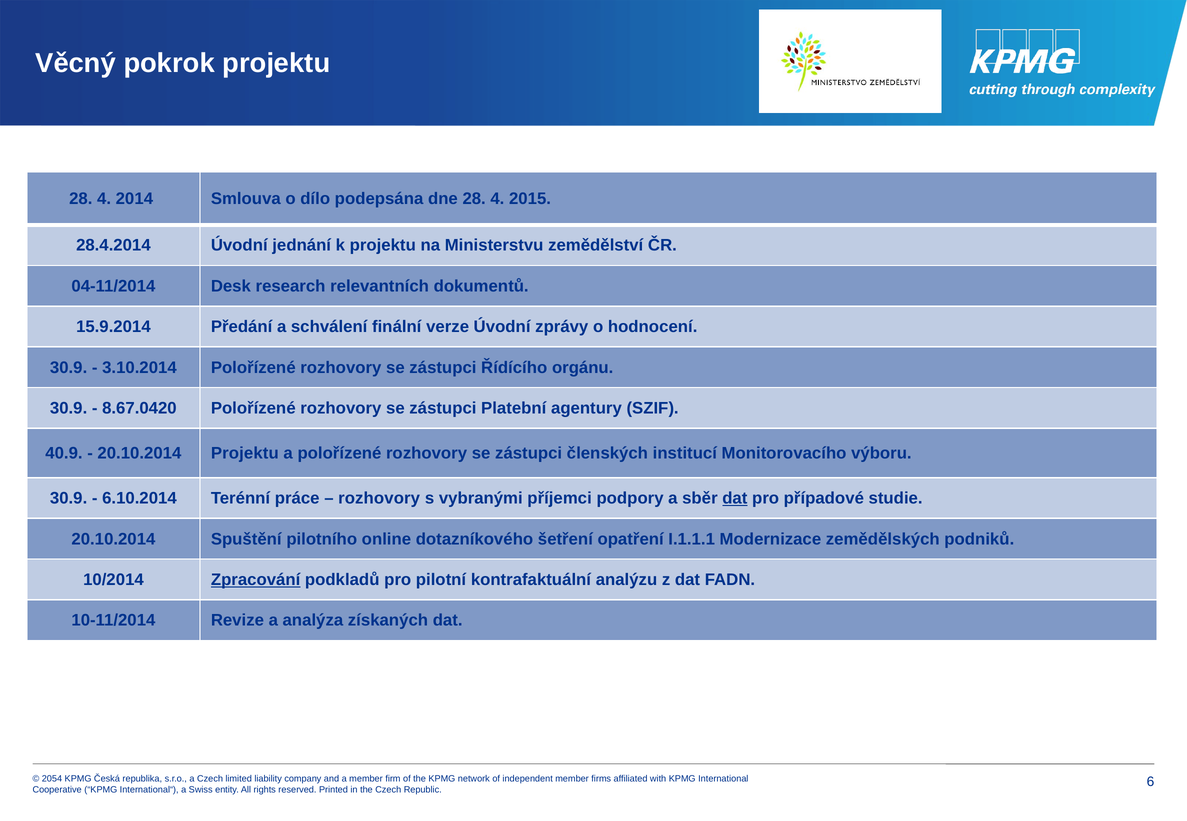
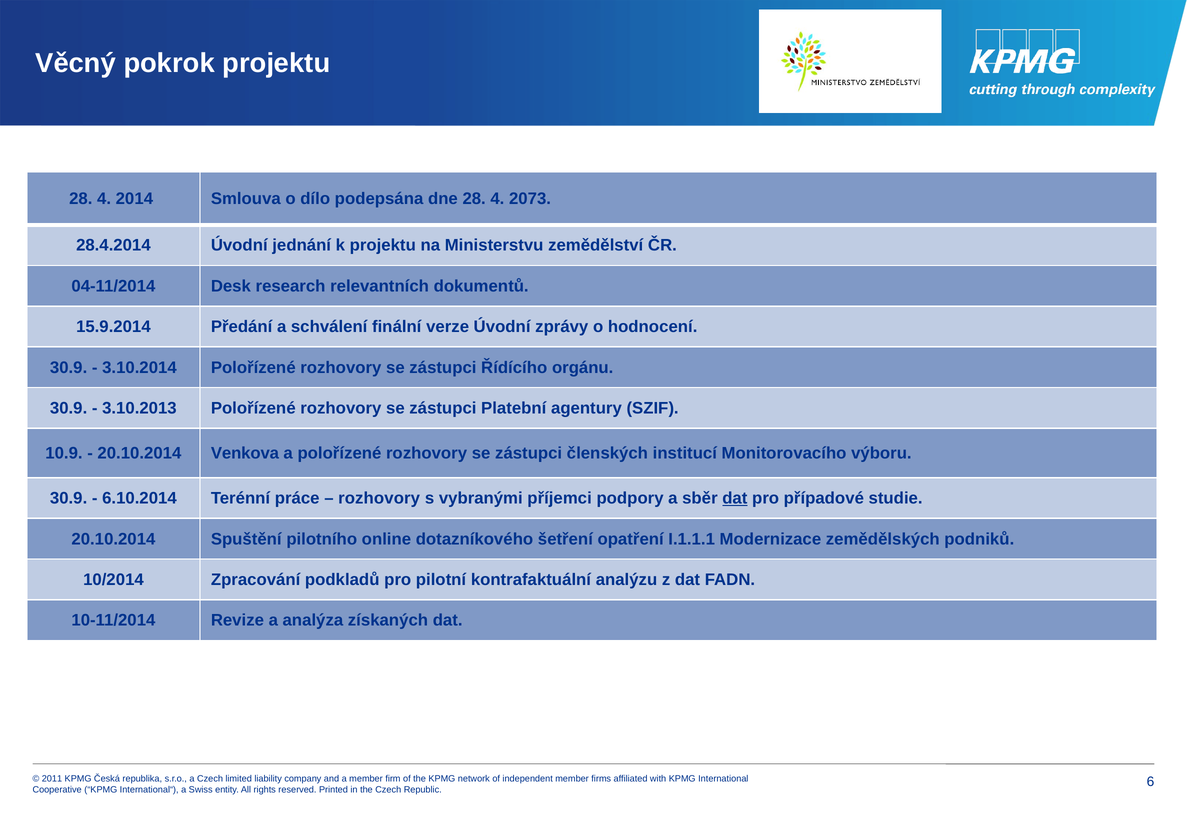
2015: 2015 -> 2073
8.67.0420: 8.67.0420 -> 3.10.2013
40.9: 40.9 -> 10.9
20.10.2014 Projektu: Projektu -> Venkova
Zpracování underline: present -> none
2054: 2054 -> 2011
